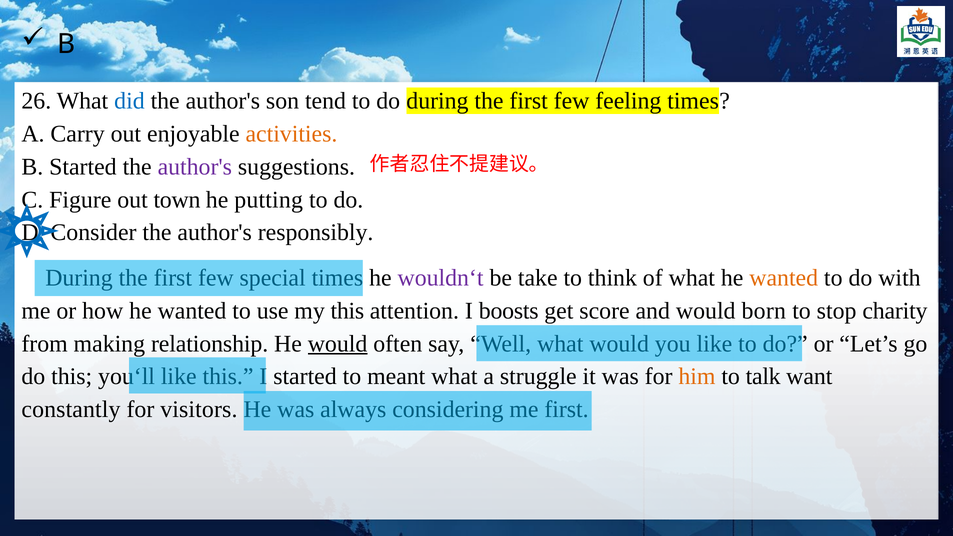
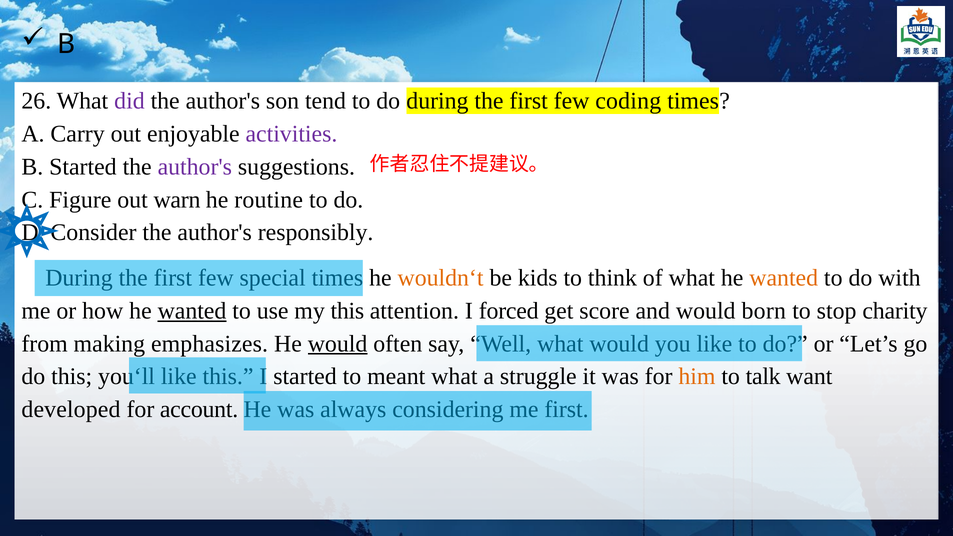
did colour: blue -> purple
feeling: feeling -> coding
activities colour: orange -> purple
town: town -> warn
putting: putting -> routine
wouldn‘t colour: purple -> orange
take: take -> kids
wanted at (192, 311) underline: none -> present
boosts: boosts -> forced
relationship: relationship -> emphasizes
constantly: constantly -> developed
visitors: visitors -> account
